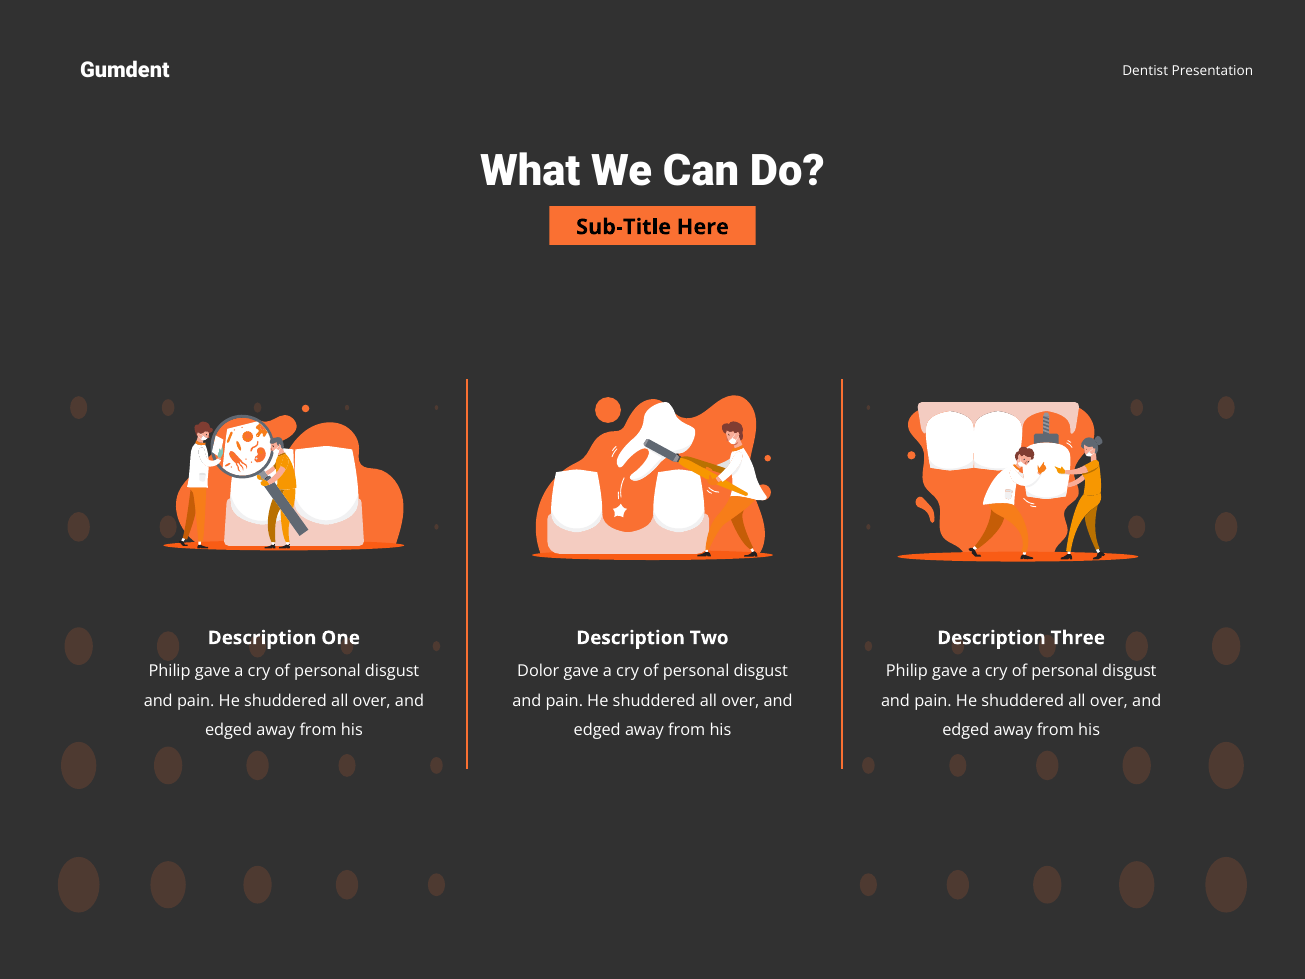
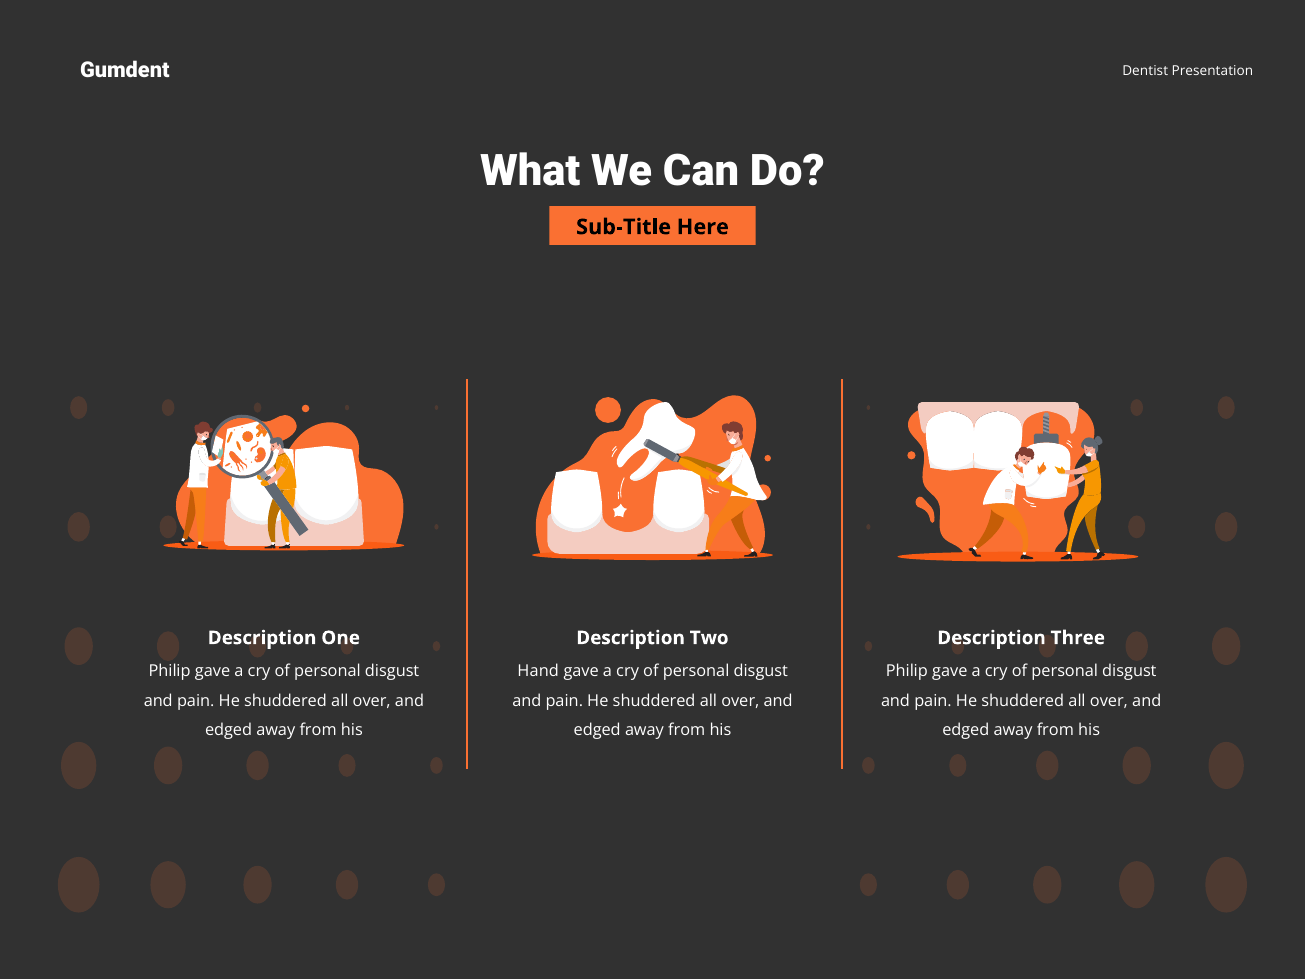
Dolor: Dolor -> Hand
